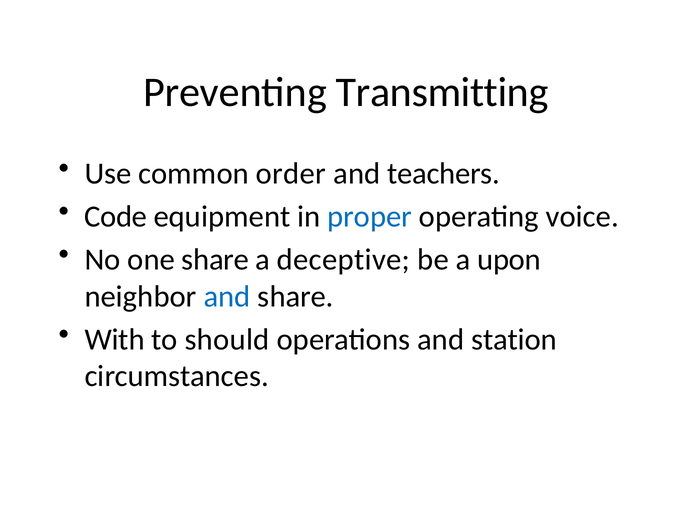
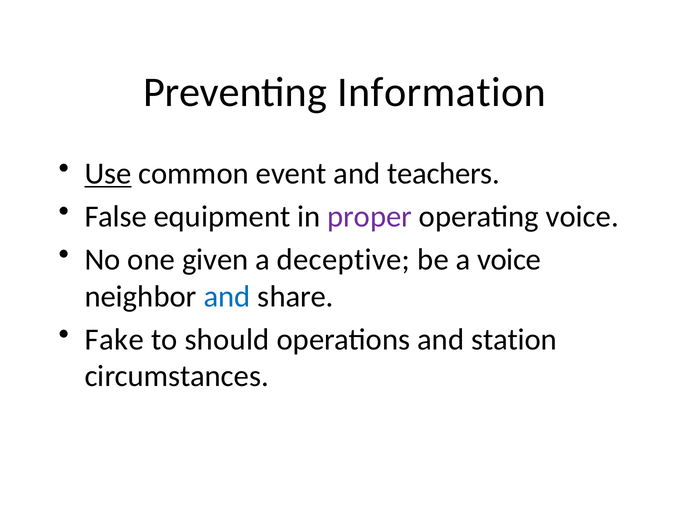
Transmitting: Transmitting -> Information
Use underline: none -> present
order: order -> event
Code: Code -> False
proper colour: blue -> purple
one share: share -> given
a upon: upon -> voice
With: With -> Fake
